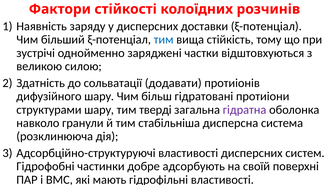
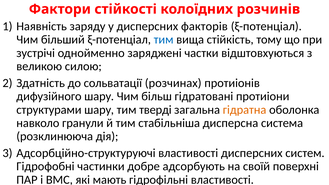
доставки: доставки -> факторів
додавати: додавати -> розчинах
гідратна colour: purple -> orange
